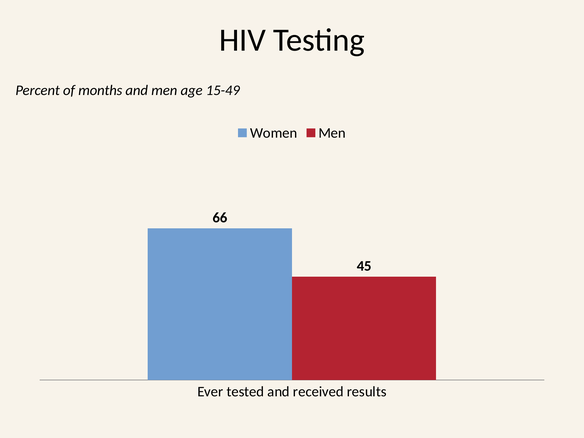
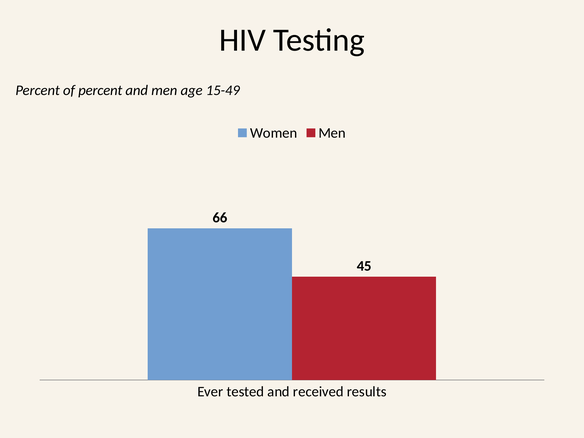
of months: months -> percent
